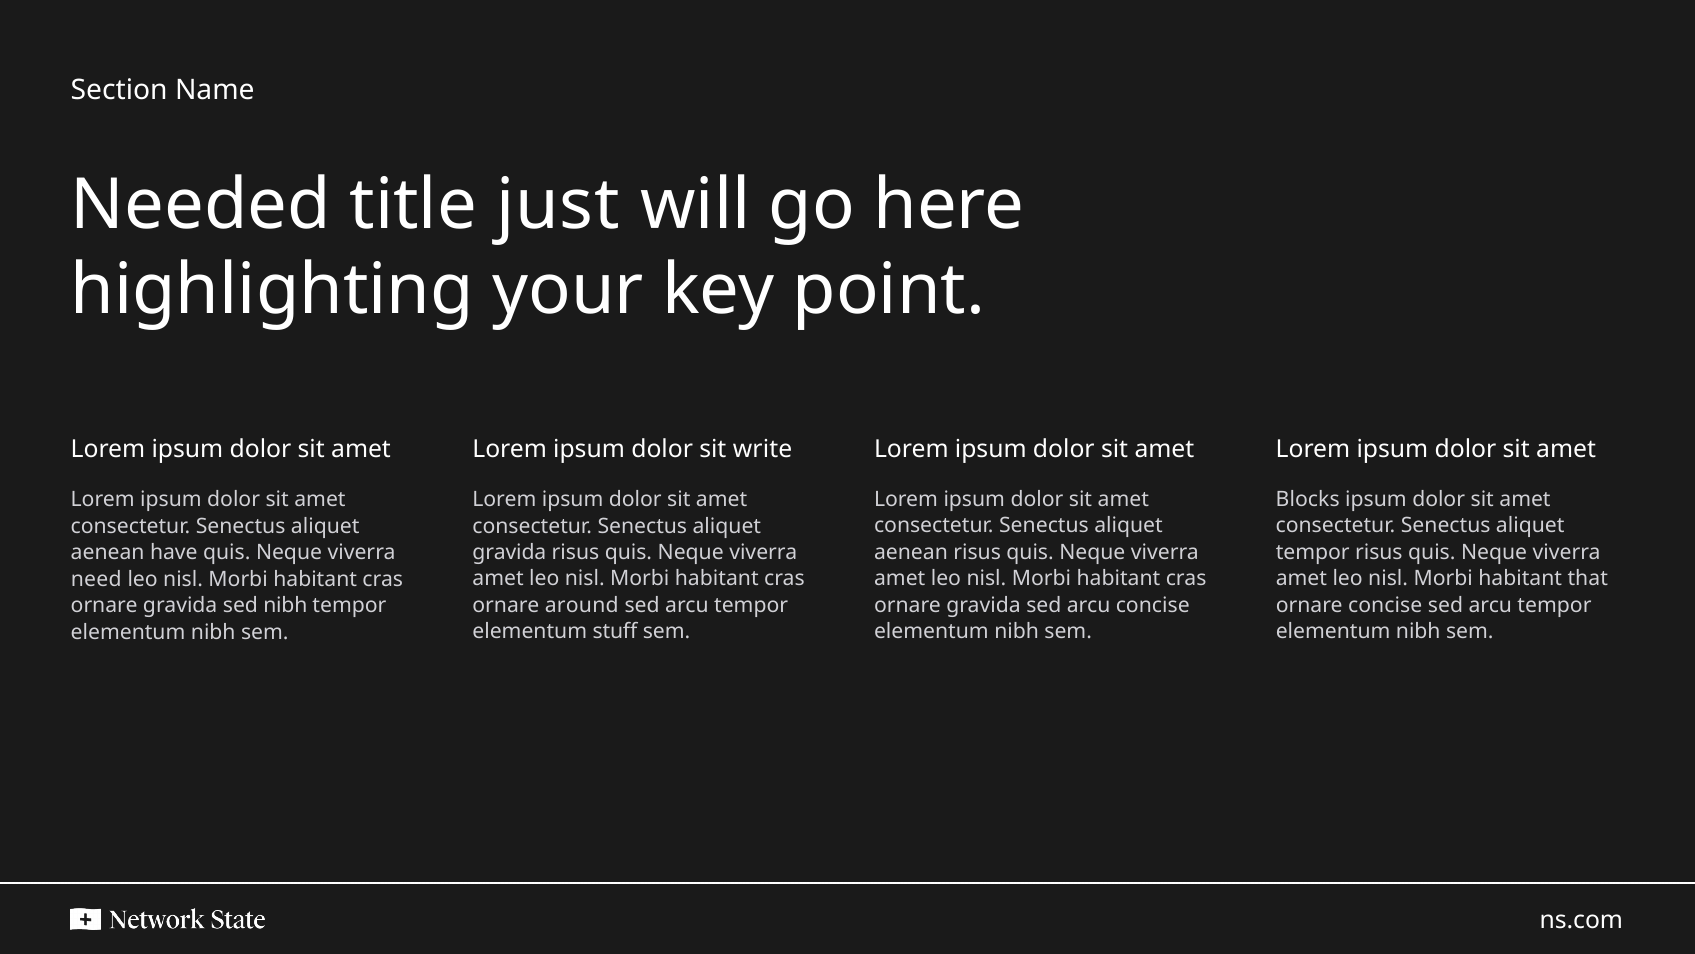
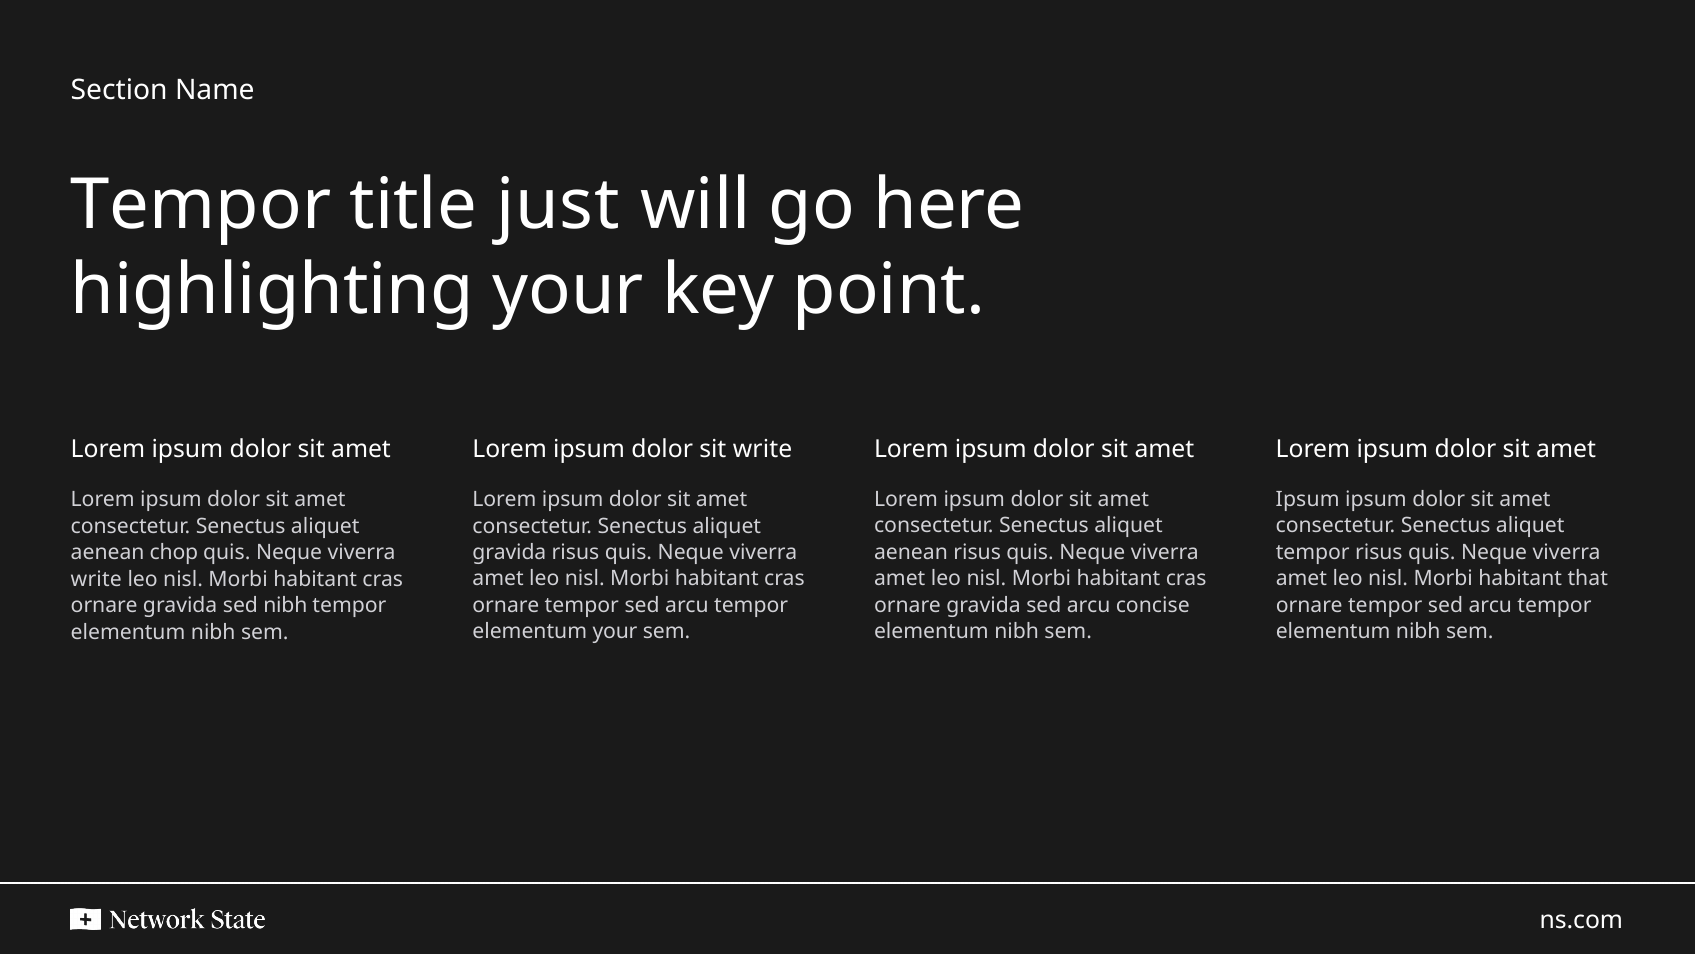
Needed at (201, 205): Needed -> Tempor
Blocks at (1308, 499): Blocks -> Ipsum
have: have -> chop
need at (96, 579): need -> write
concise at (1385, 605): concise -> tempor
around at (582, 605): around -> tempor
elementum stuff: stuff -> your
